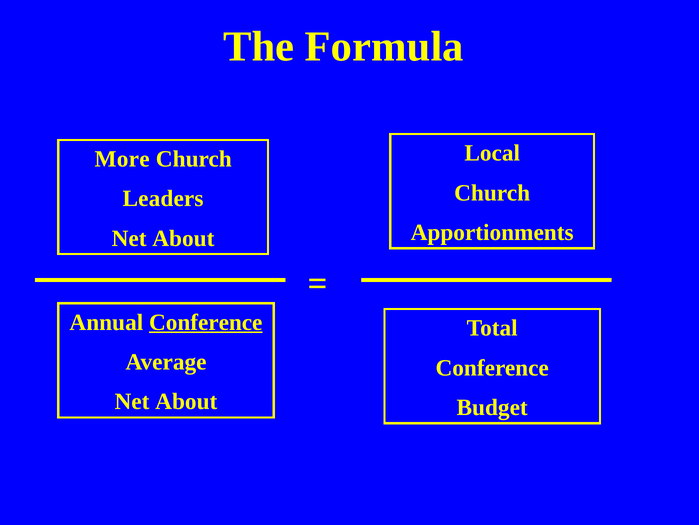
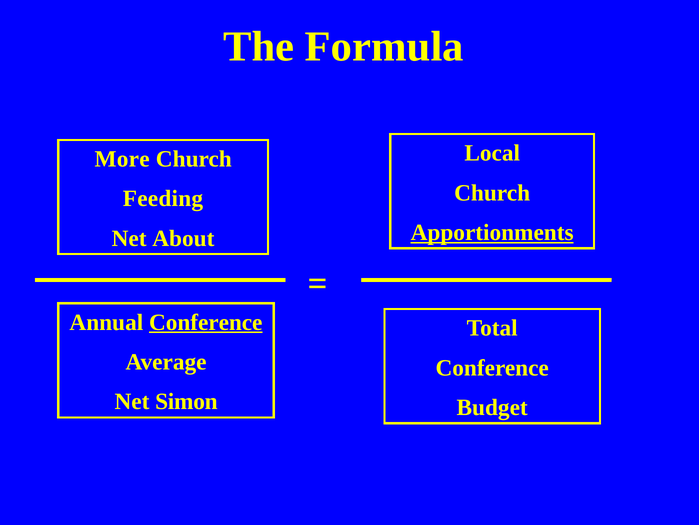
Leaders: Leaders -> Feeding
Apportionments underline: none -> present
About at (186, 401): About -> Simon
